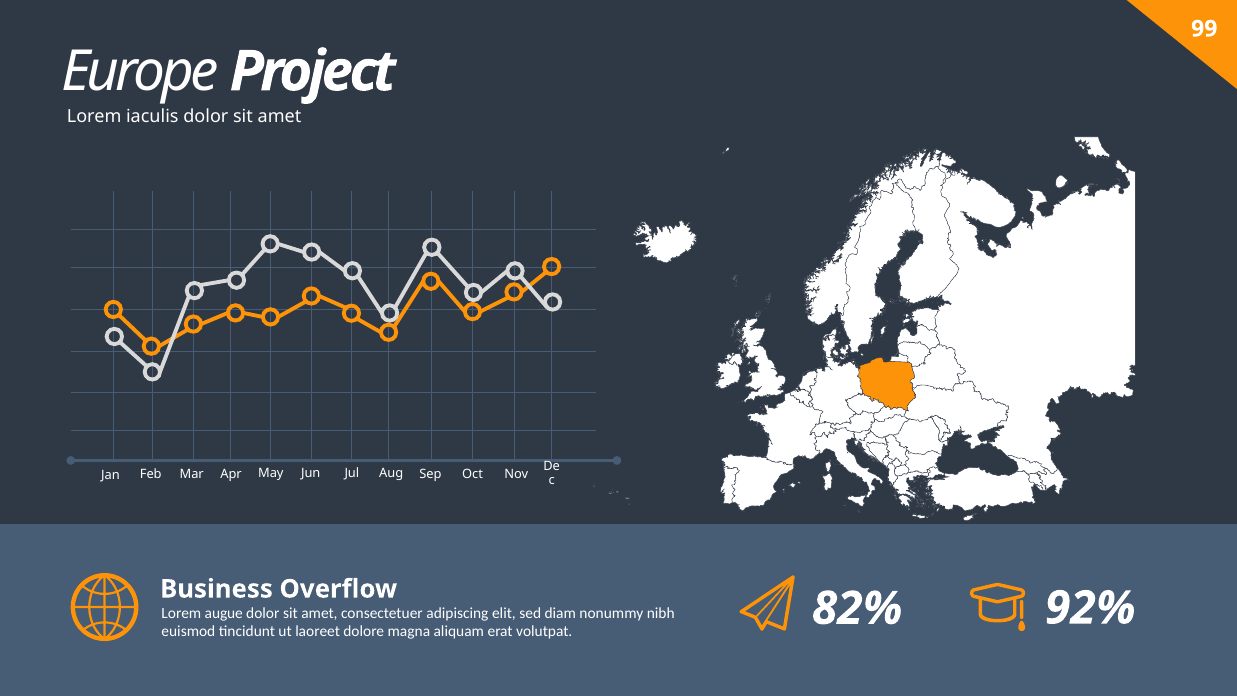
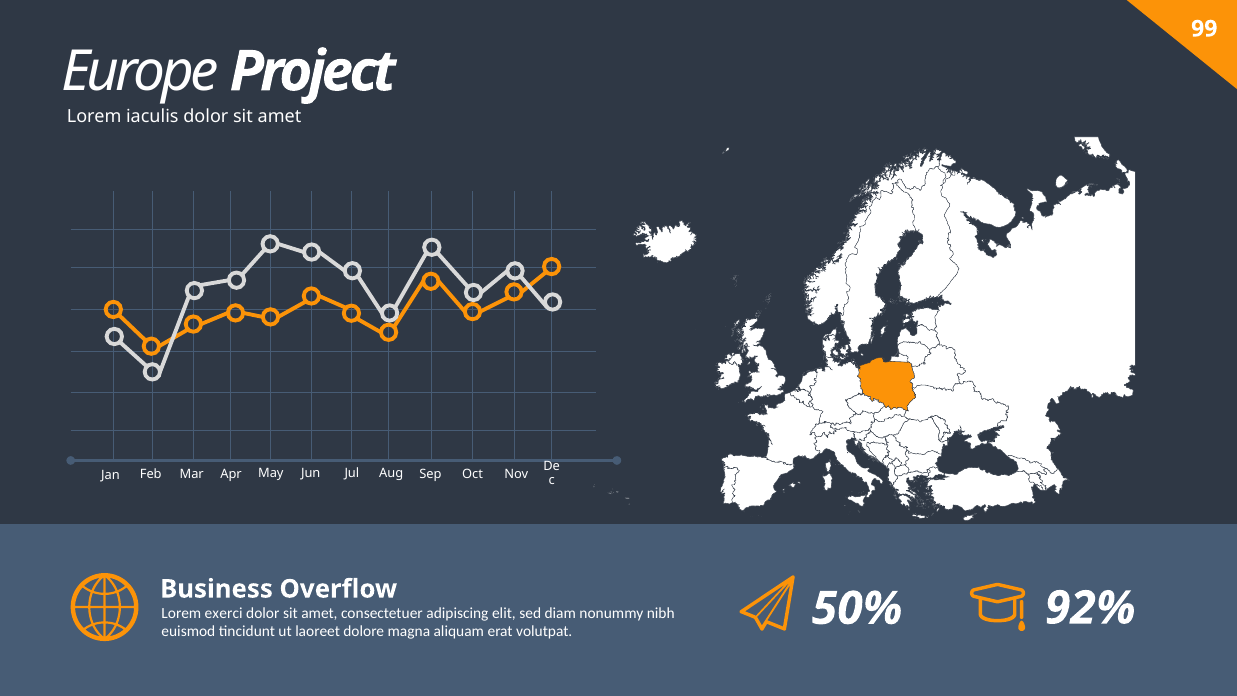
augue: augue -> exerci
82%: 82% -> 50%
